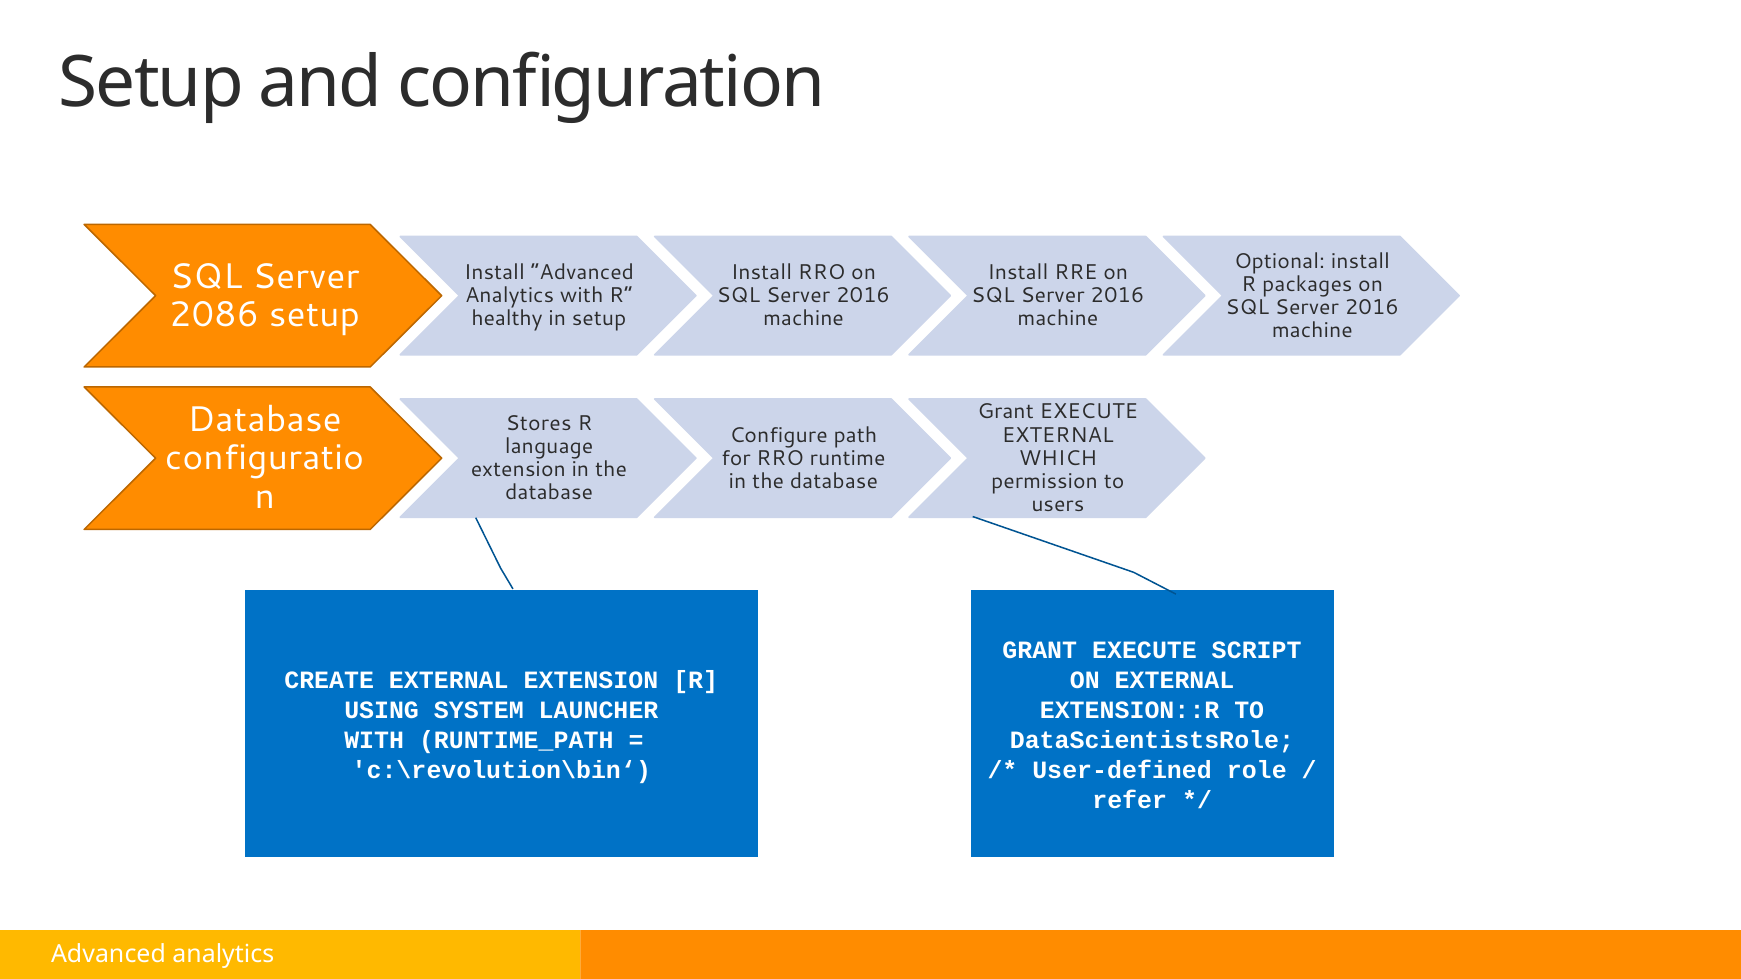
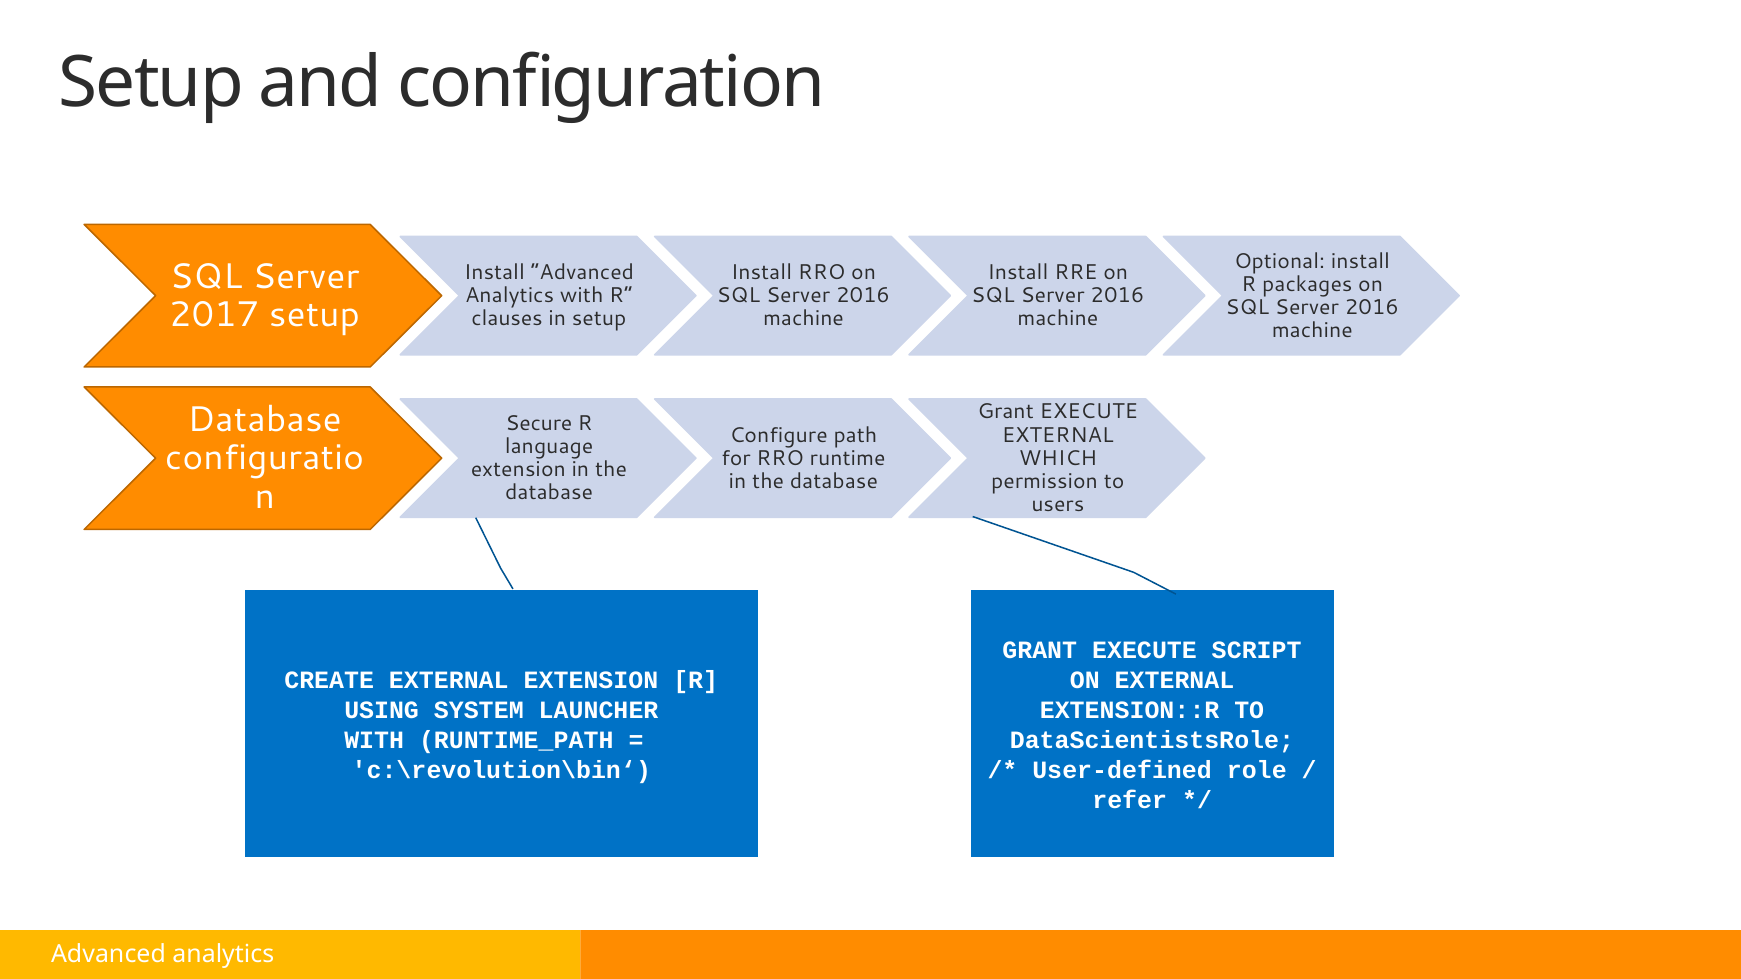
2086: 2086 -> 2017
healthy: healthy -> clauses
Stores: Stores -> Secure
